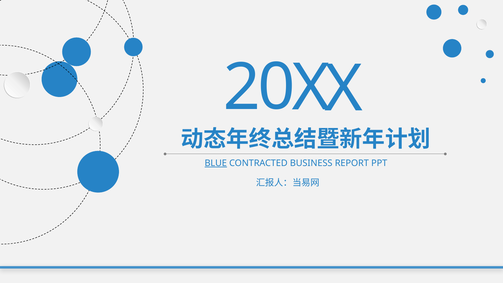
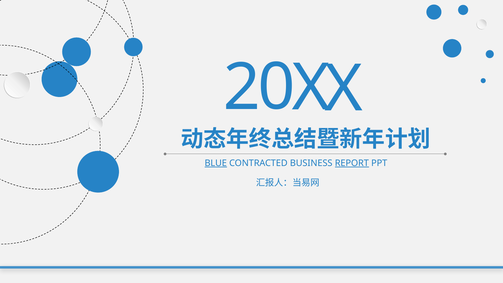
REPORT underline: none -> present
